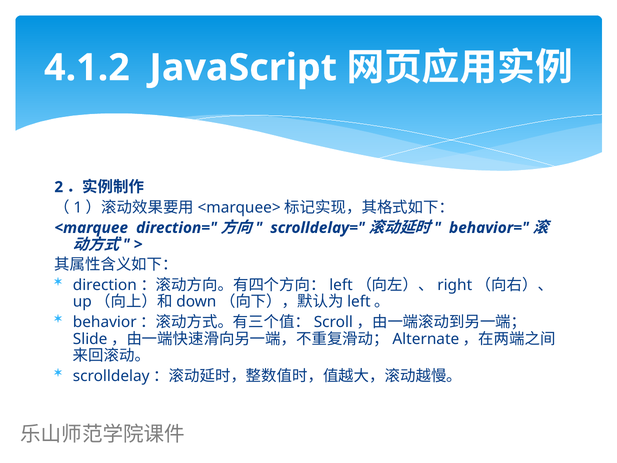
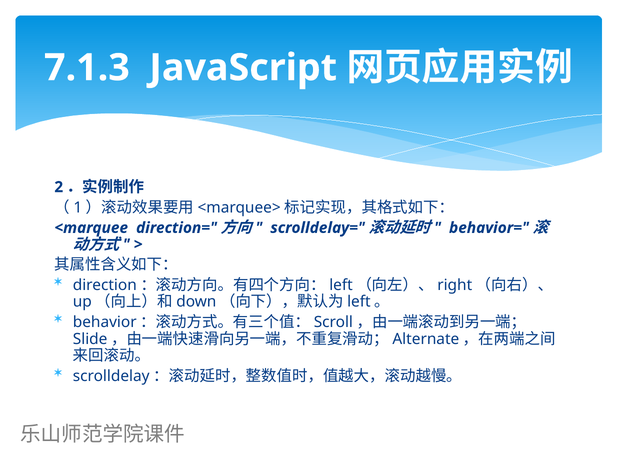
4.1.2: 4.1.2 -> 7.1.3
